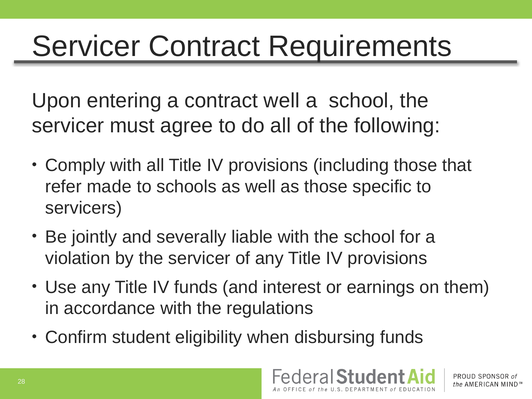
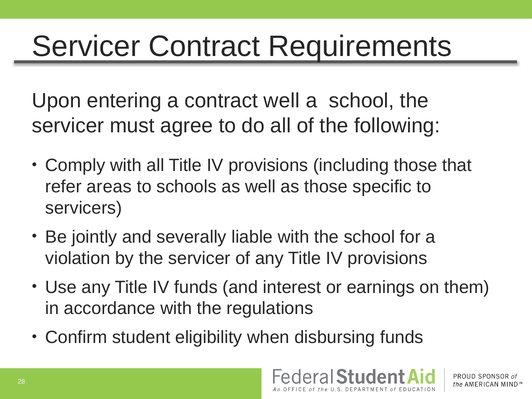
made: made -> areas
